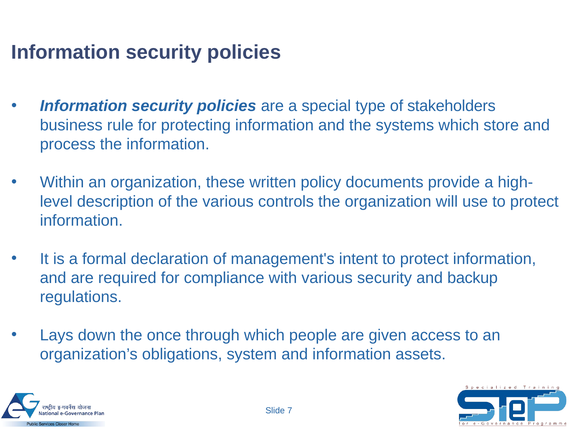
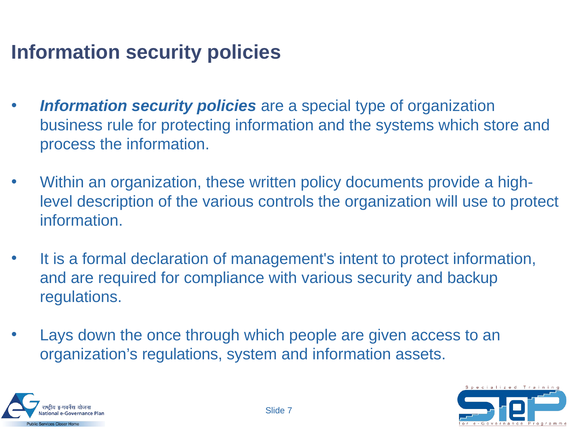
of stakeholders: stakeholders -> organization
organization’s obligations: obligations -> regulations
